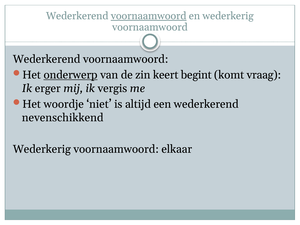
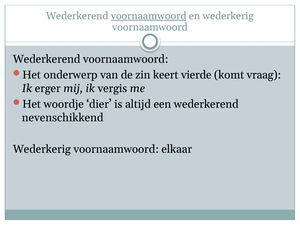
onderwerp underline: present -> none
begint: begint -> vierde
niet: niet -> dier
